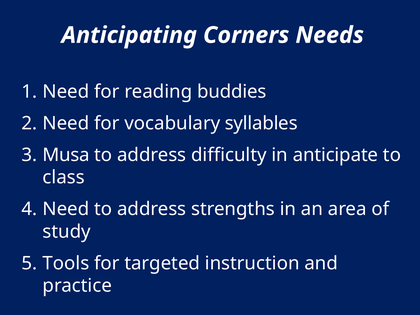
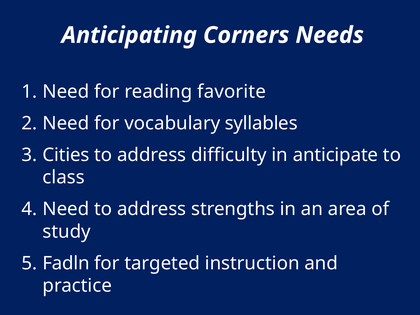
buddies: buddies -> favorite
Musa: Musa -> Cities
Tools: Tools -> Fadln
